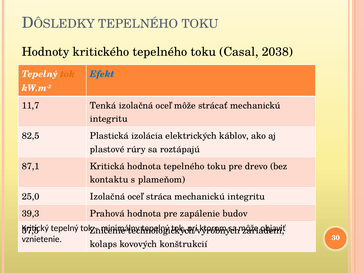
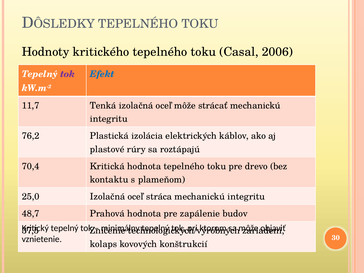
2038: 2038 -> 2006
tok at (68, 74) colour: orange -> purple
82,5: 82,5 -> 76,2
87,1: 87,1 -> 70,4
39,3: 39,3 -> 48,7
